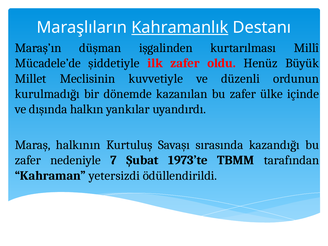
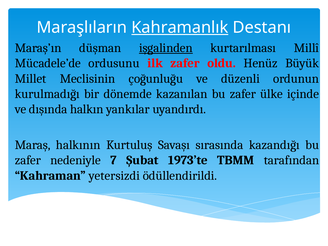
işgalinden underline: none -> present
şiddetiyle: şiddetiyle -> ordusunu
kuvvetiyle: kuvvetiyle -> çoğunluğu
